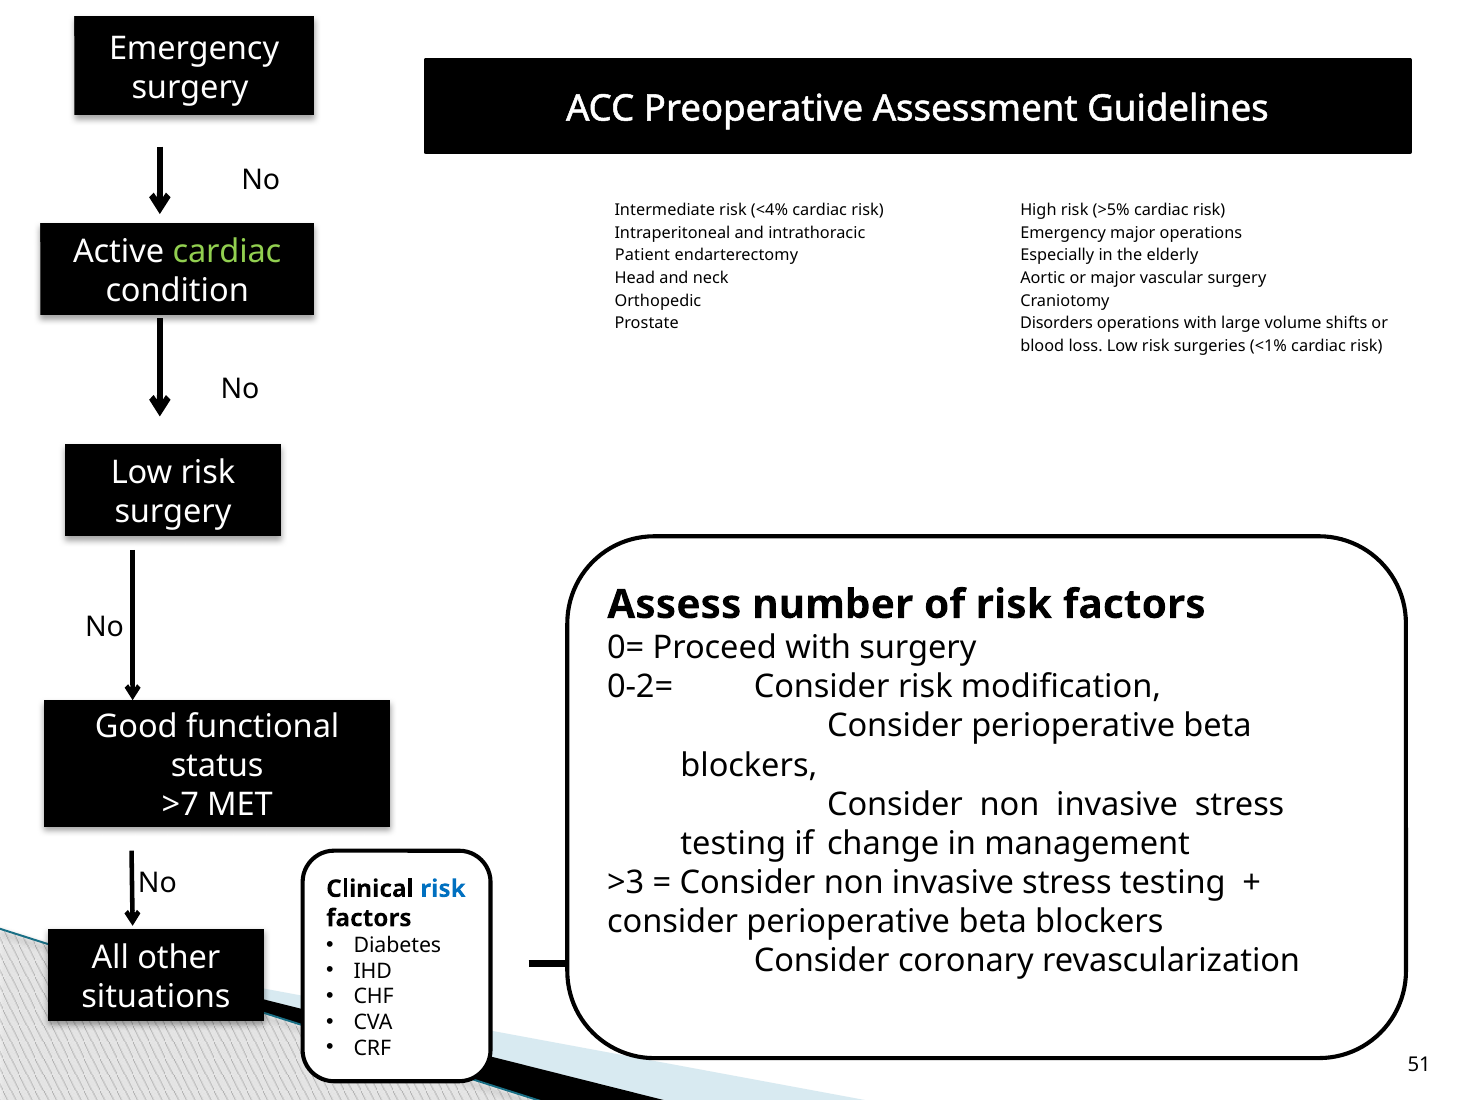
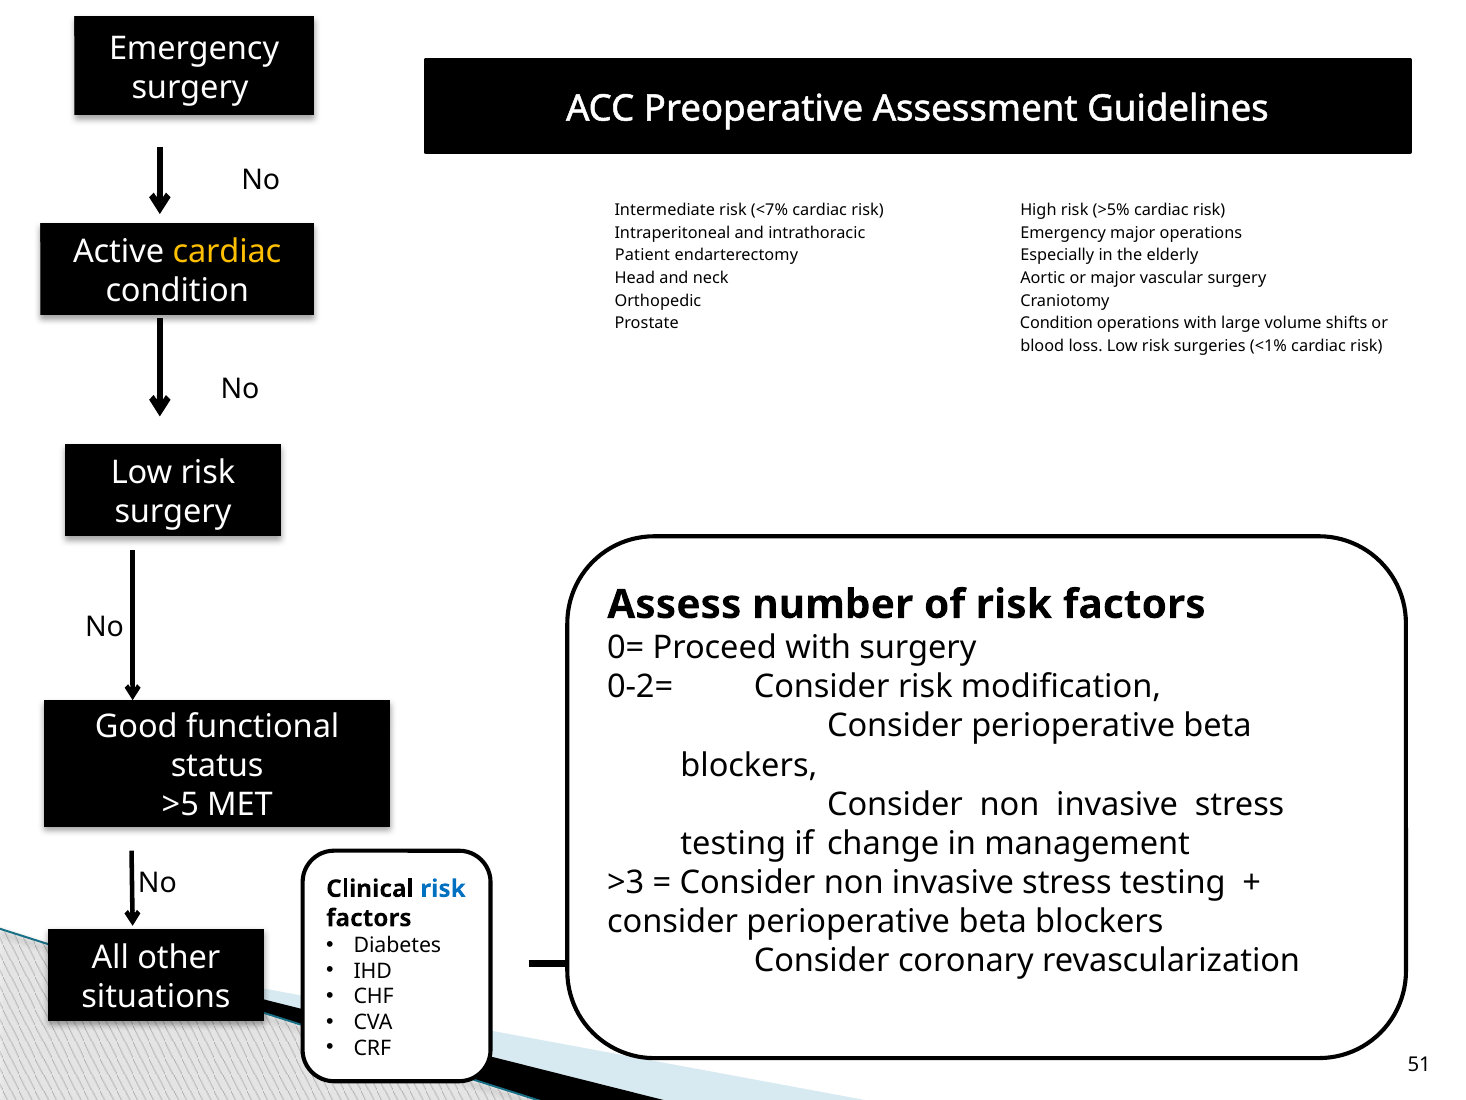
<4%: <4% -> <7%
cardiac at (227, 252) colour: light green -> yellow
Disorders at (1057, 323): Disorders -> Condition
>7: >7 -> >5
